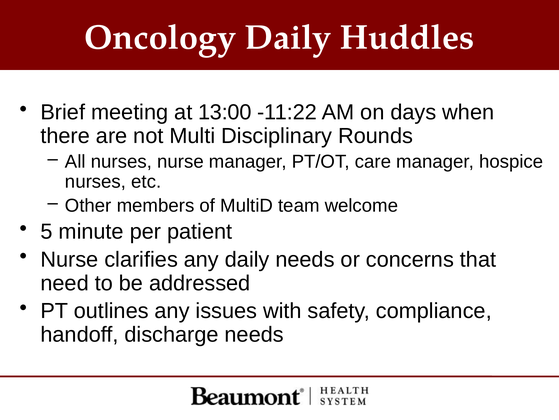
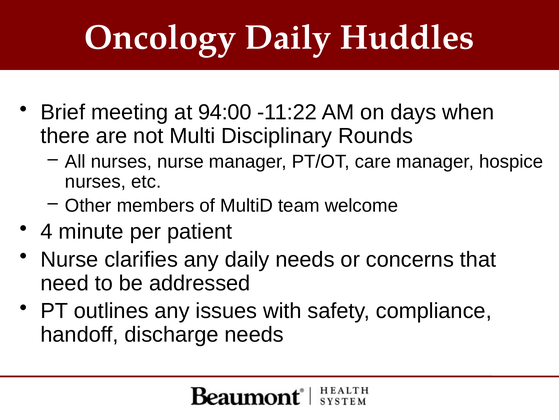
13:00: 13:00 -> 94:00
5: 5 -> 4
